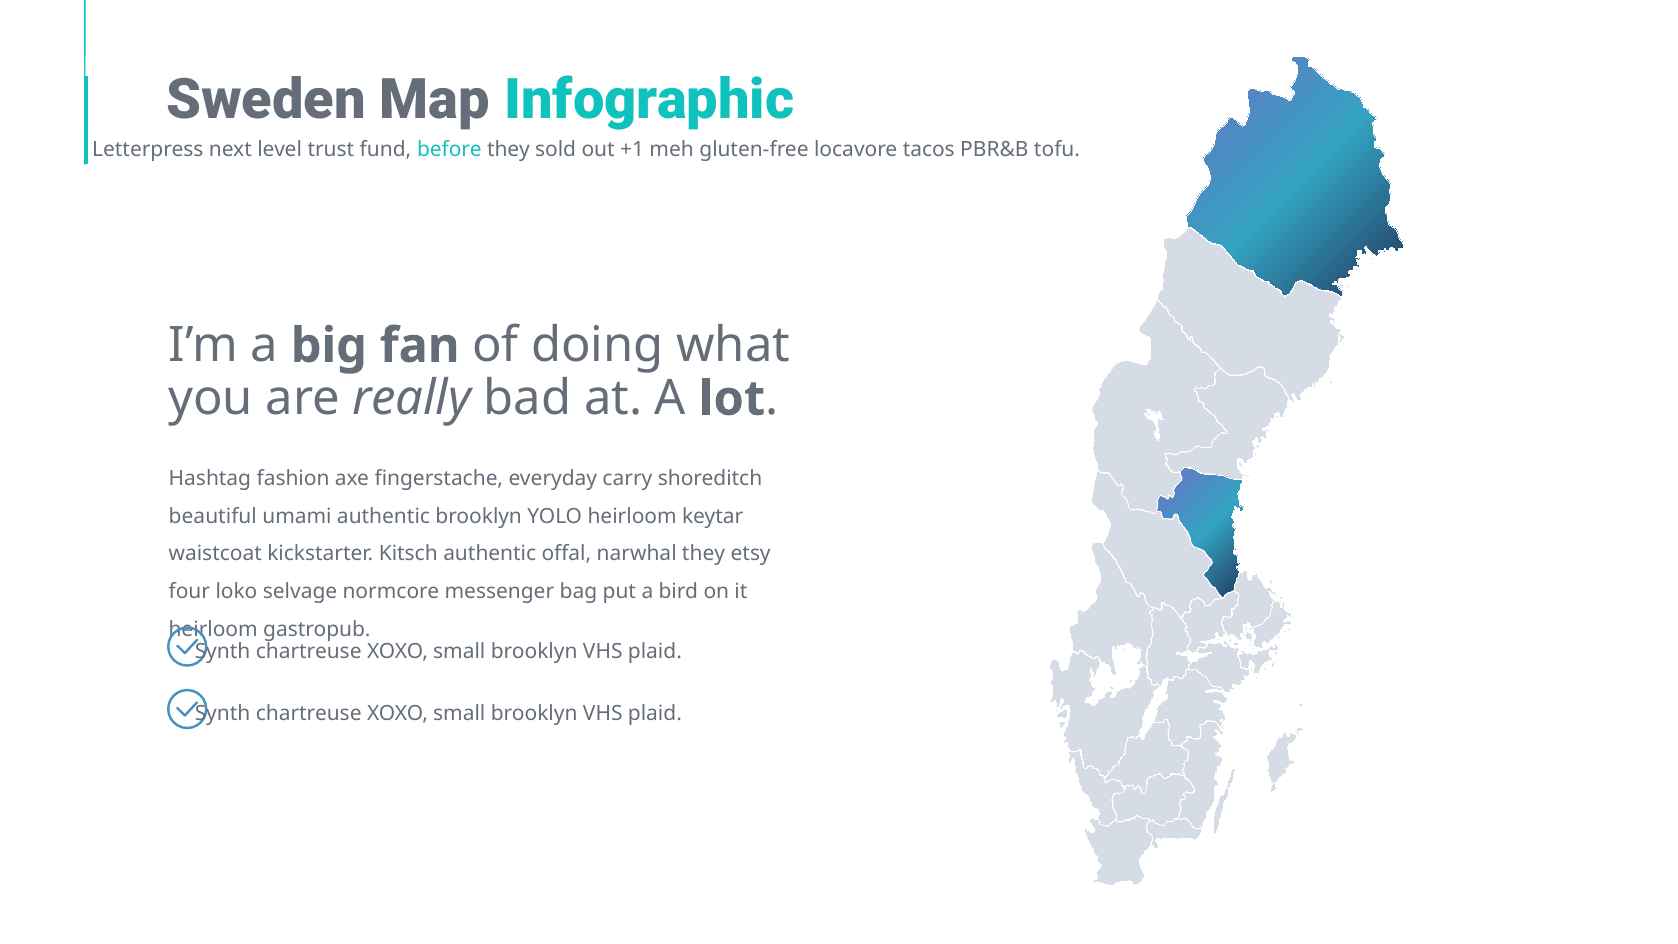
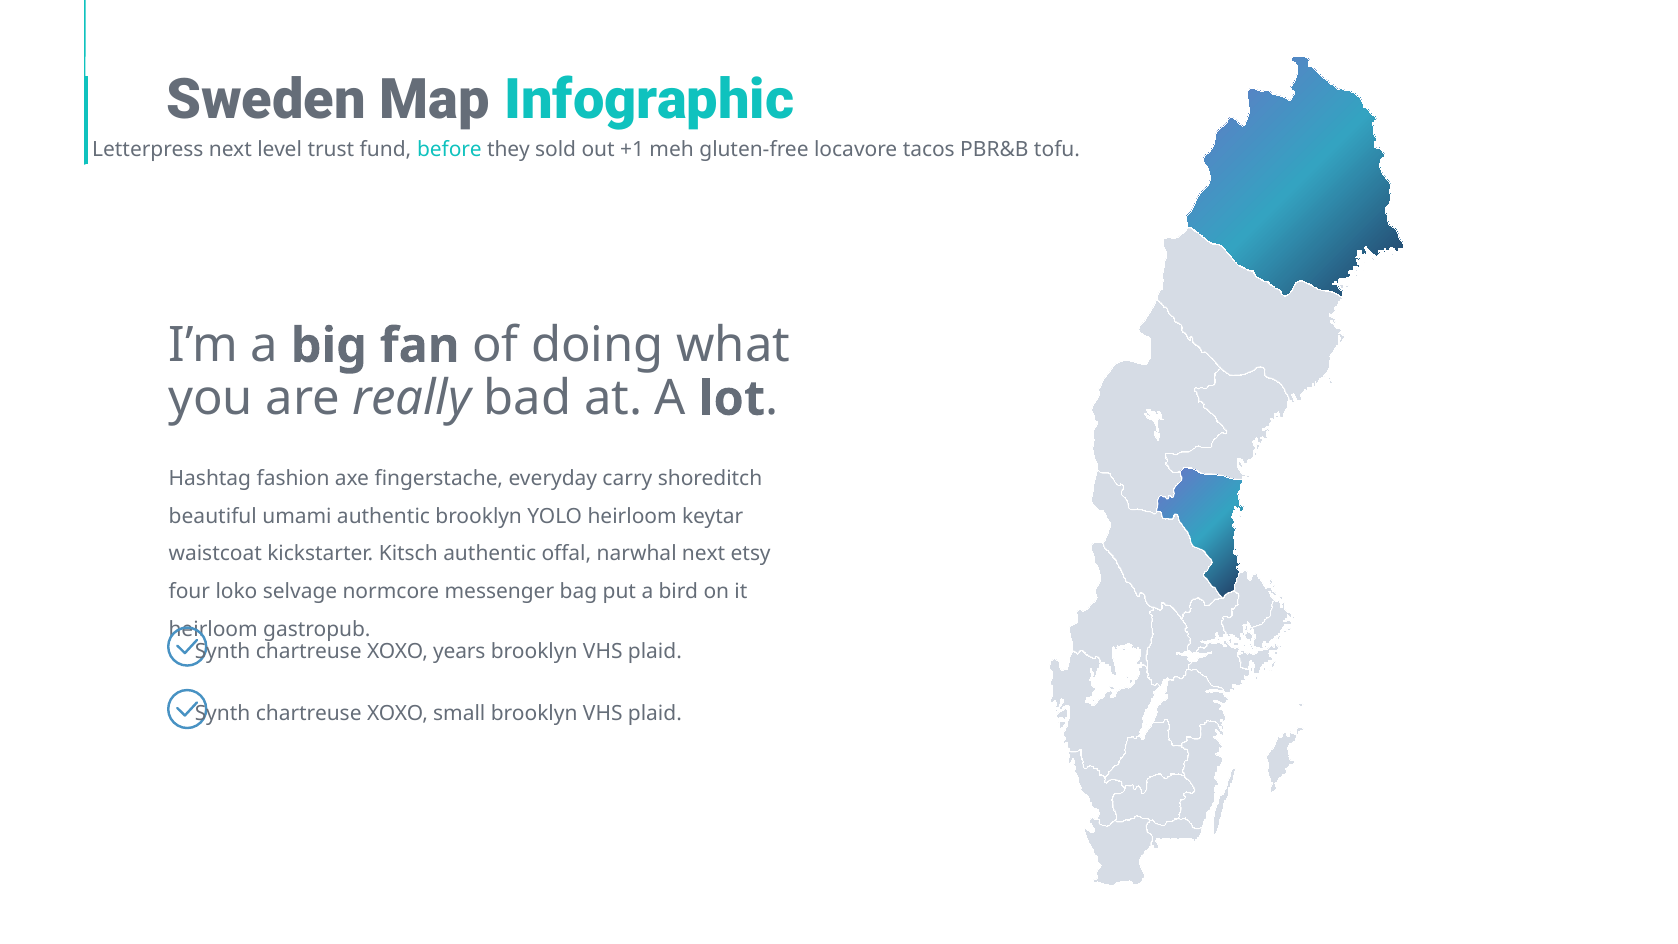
narwhal they: they -> next
small at (459, 651): small -> years
